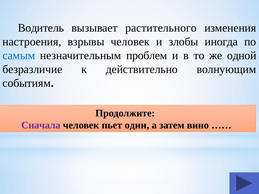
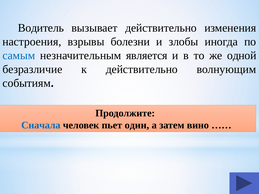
вызывает растительного: растительного -> действительно
взрывы человек: человек -> болезни
проблем: проблем -> является
Сначала colour: purple -> blue
